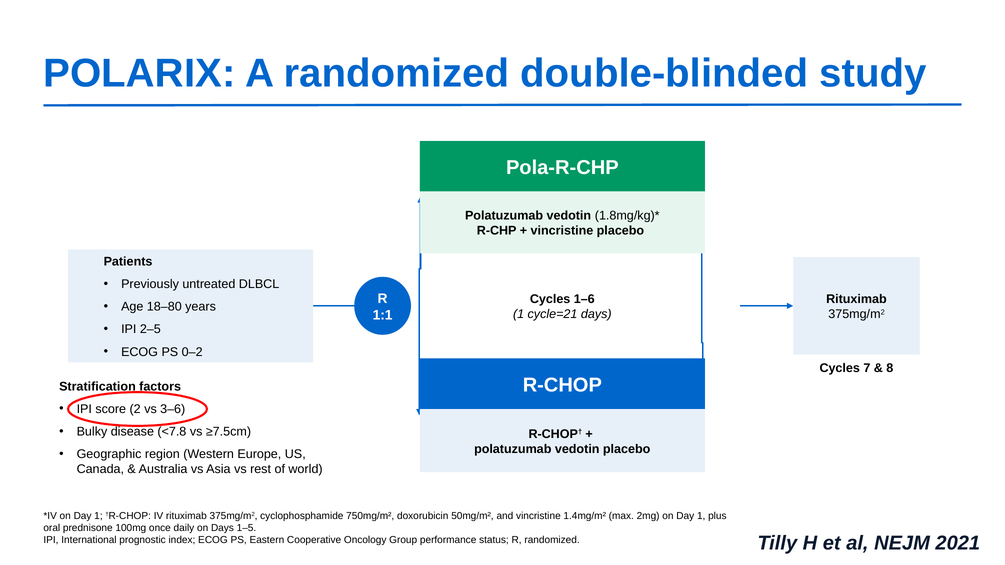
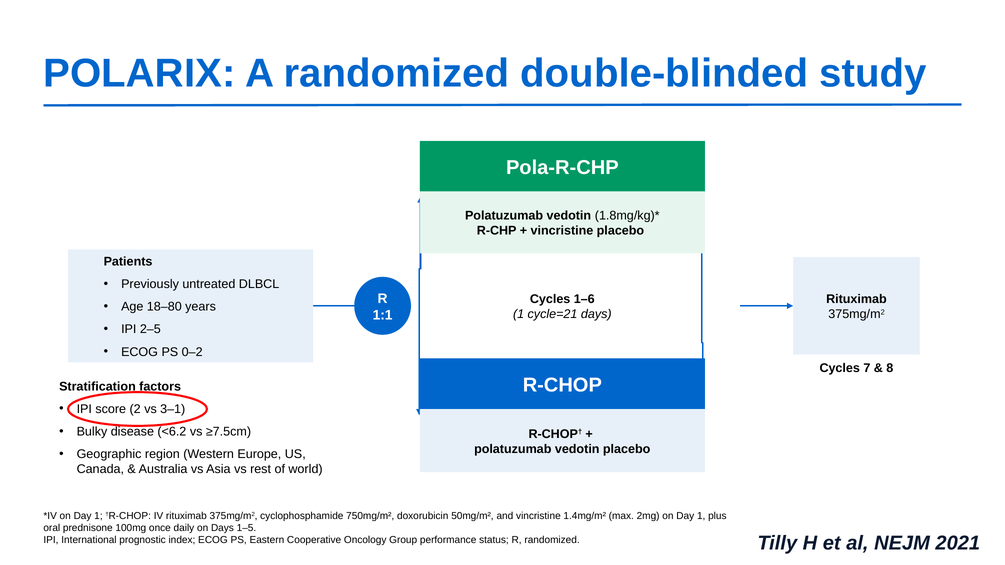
3–6: 3–6 -> 3–1
<7.8: <7.8 -> <6.2
